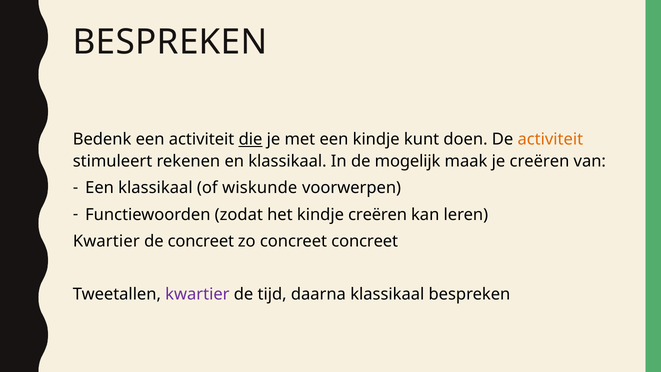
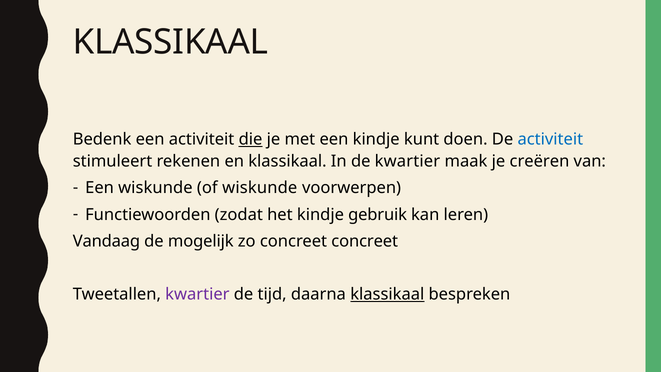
BESPREKEN at (170, 42): BESPREKEN -> KLASSIKAAL
activiteit at (550, 139) colour: orange -> blue
de mogelijk: mogelijk -> kwartier
Een klassikaal: klassikaal -> wiskunde
kindje creëren: creëren -> gebruik
Kwartier at (106, 241): Kwartier -> Vandaag
de concreet: concreet -> mogelijk
klassikaal at (387, 294) underline: none -> present
